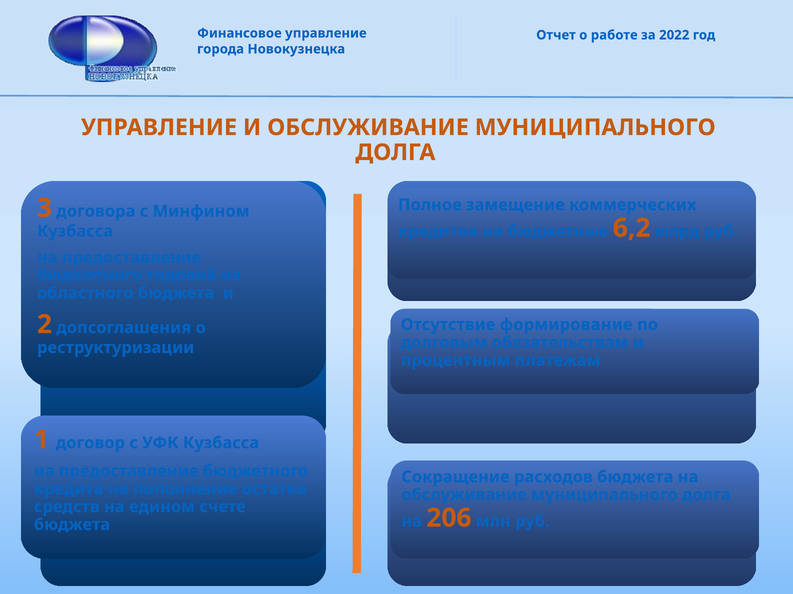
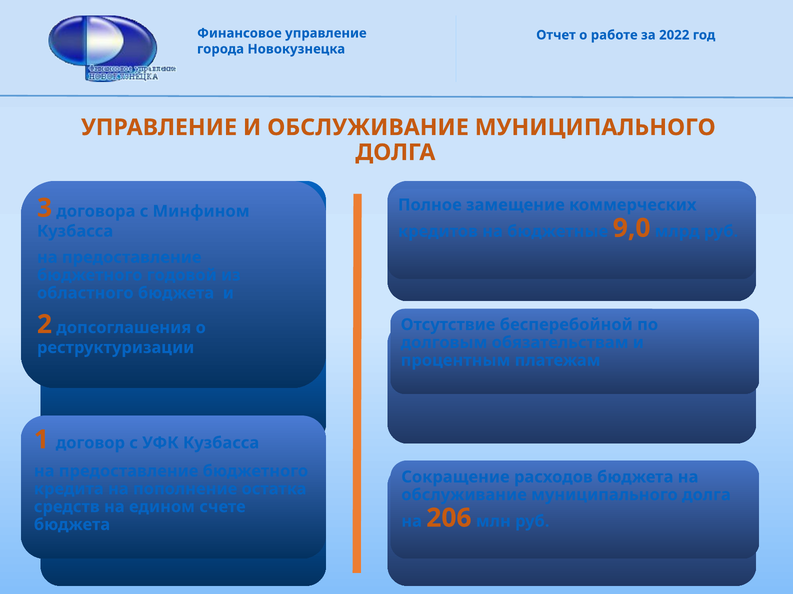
6,2: 6,2 -> 9,0
формирование: формирование -> бесперебойной
